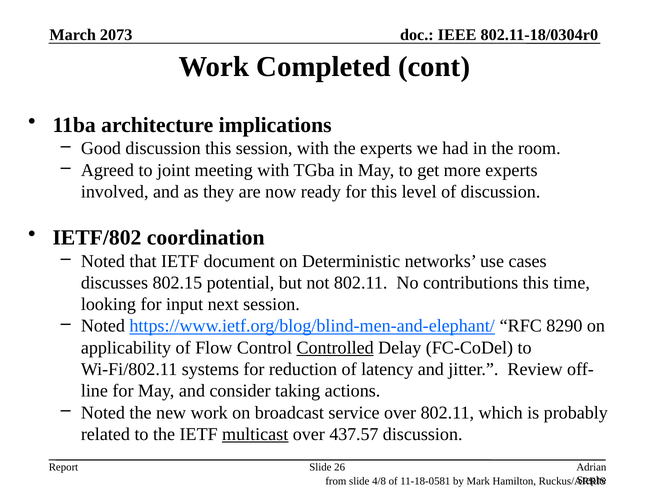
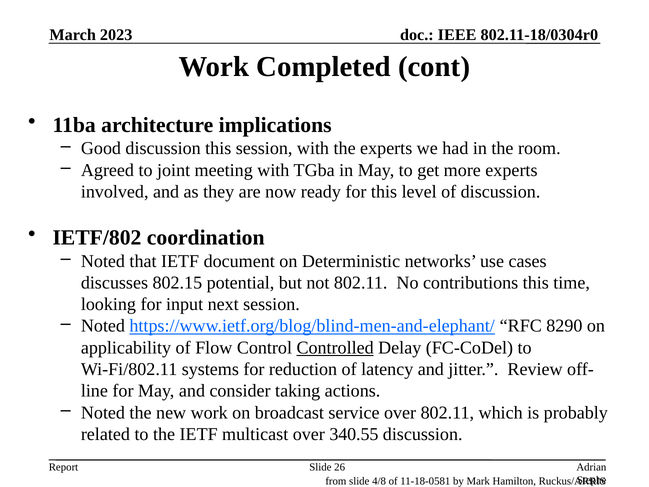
2073: 2073 -> 2023
multicast underline: present -> none
437.57: 437.57 -> 340.55
